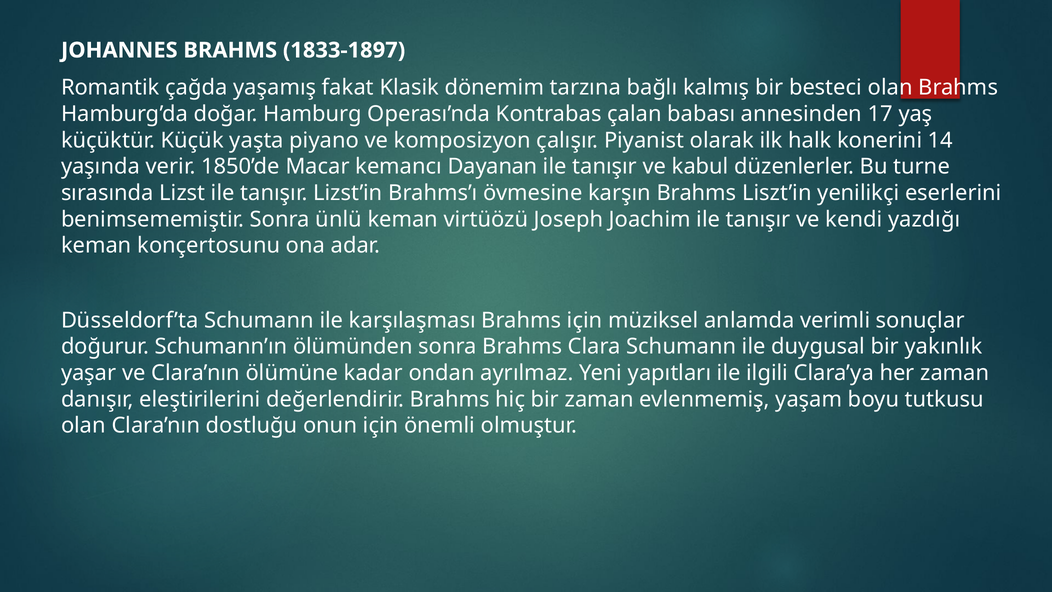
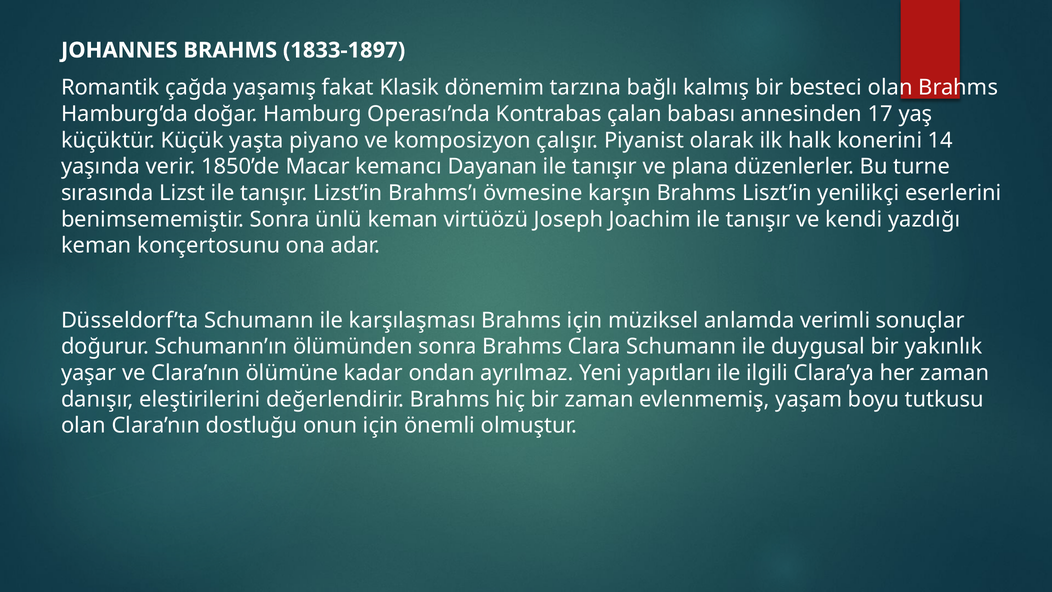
kabul: kabul -> plana
